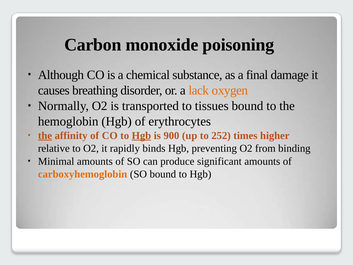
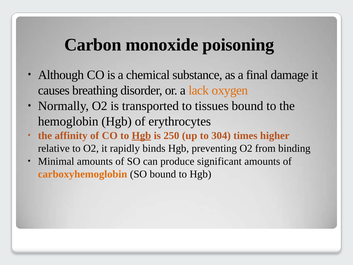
the at (45, 136) underline: present -> none
900: 900 -> 250
252: 252 -> 304
